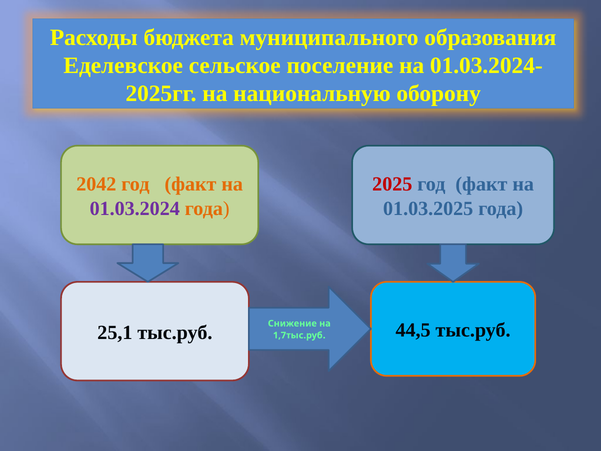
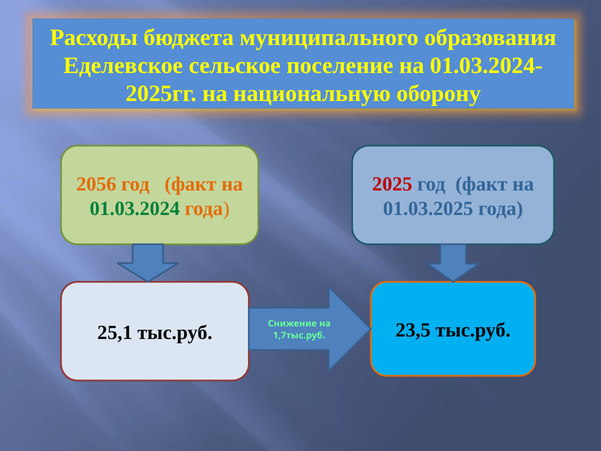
2042: 2042 -> 2056
01.03.2024 colour: purple -> green
44,5: 44,5 -> 23,5
